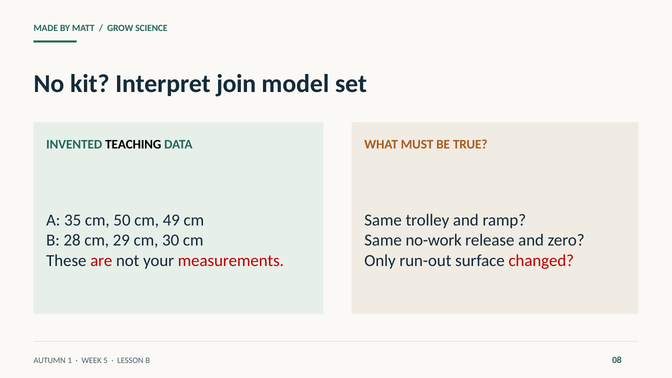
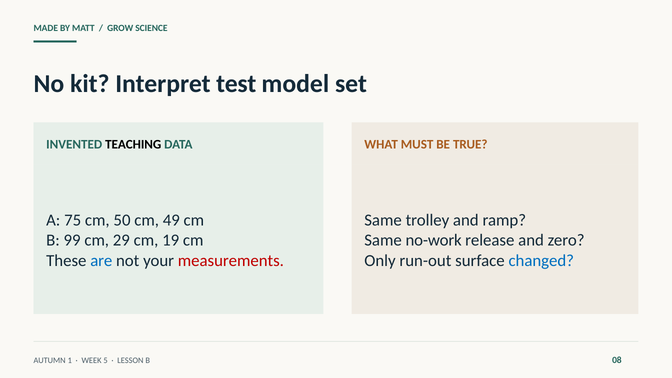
join: join -> test
35: 35 -> 75
28: 28 -> 99
30: 30 -> 19
are colour: red -> blue
changed colour: red -> blue
